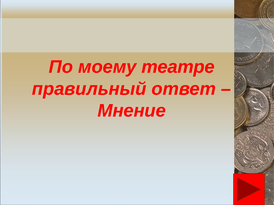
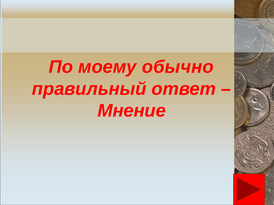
театре: театре -> обычно
